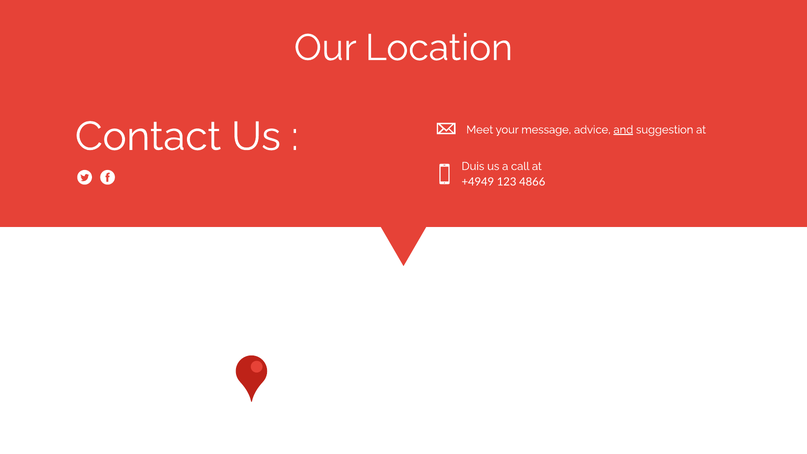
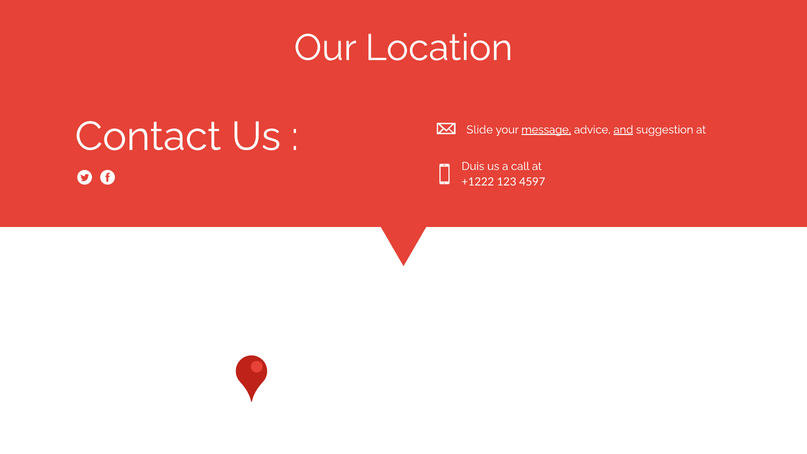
Meet: Meet -> Slide
message underline: none -> present
+4949: +4949 -> +1222
4866: 4866 -> 4597
